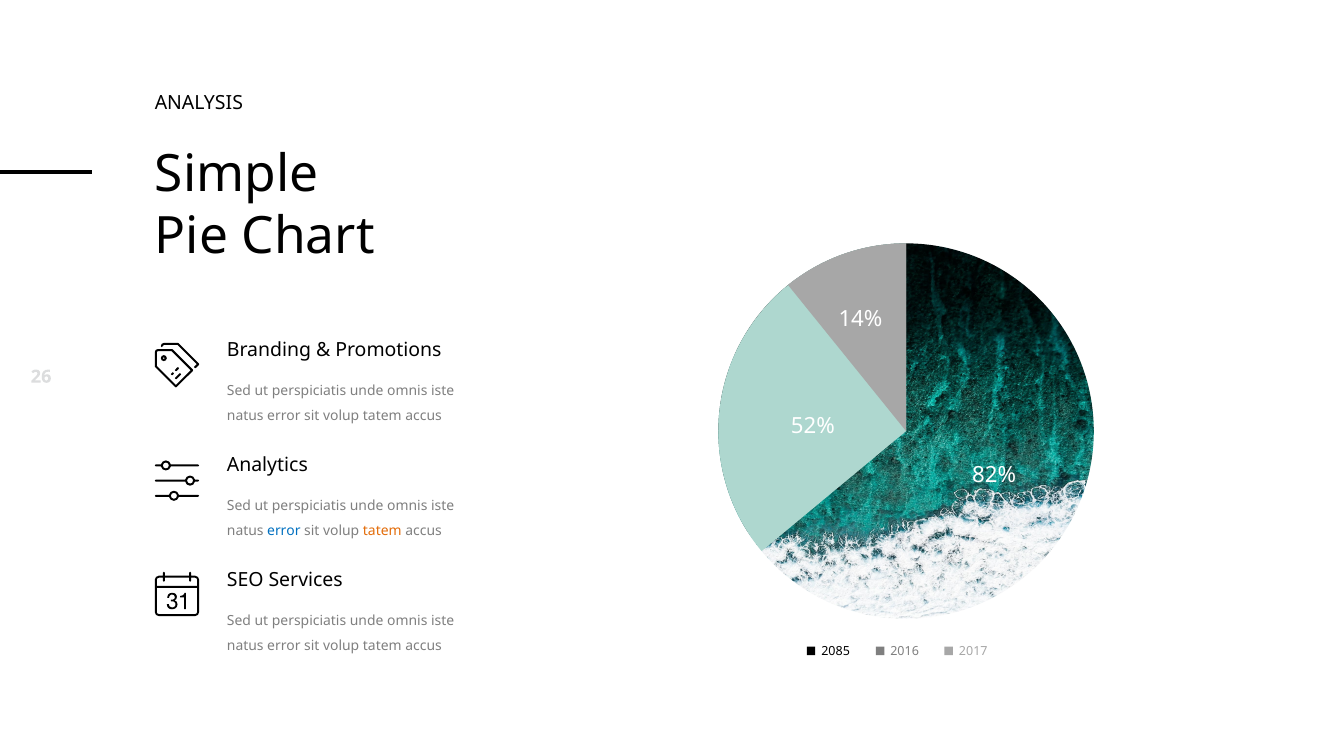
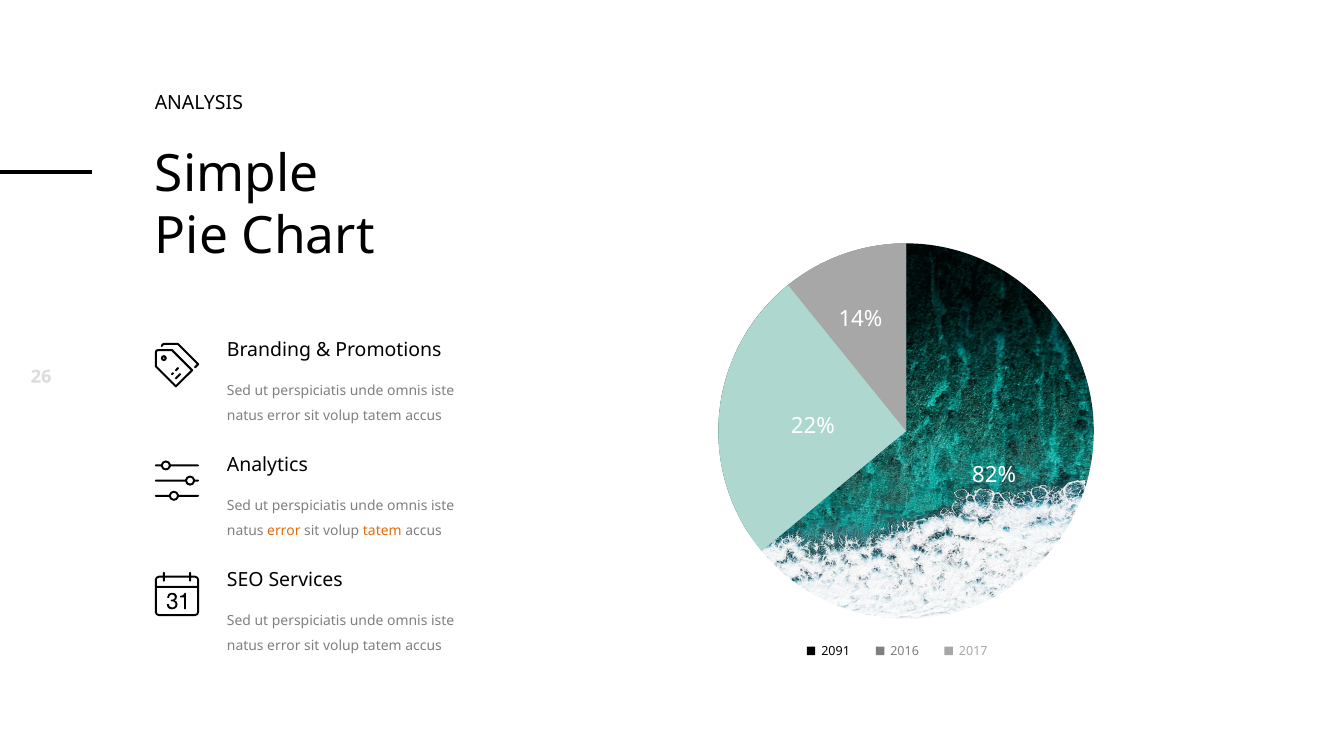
52%: 52% -> 22%
error at (284, 531) colour: blue -> orange
2085: 2085 -> 2091
